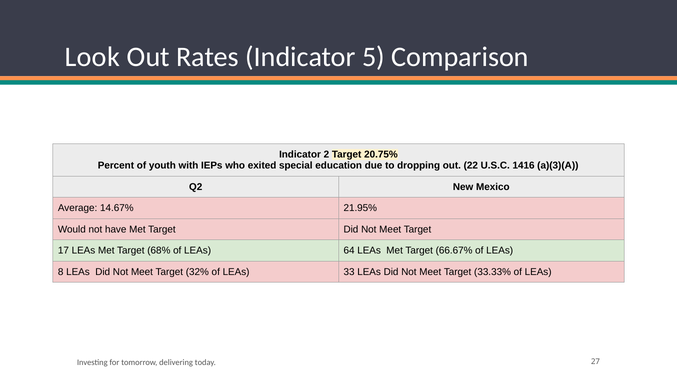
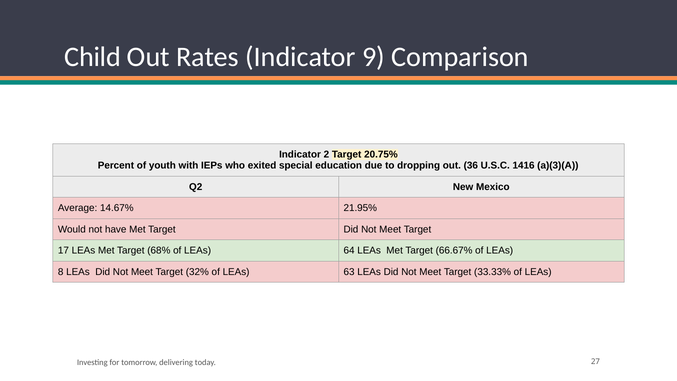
Look: Look -> Child
5: 5 -> 9
22: 22 -> 36
33: 33 -> 63
